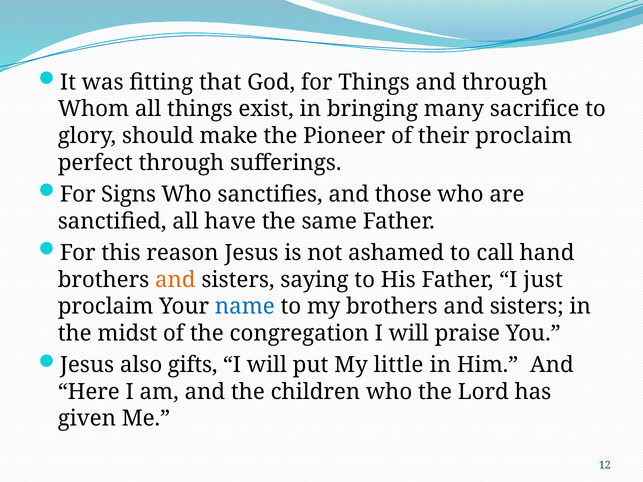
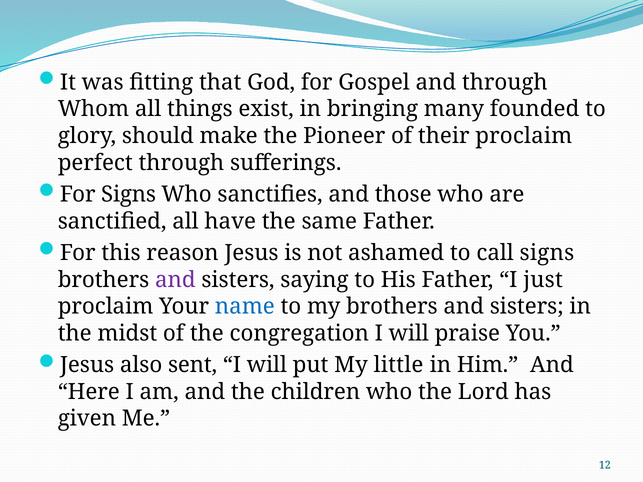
for Things: Things -> Gospel
sacrifice: sacrifice -> founded
call hand: hand -> signs
and at (175, 280) colour: orange -> purple
gifts: gifts -> sent
